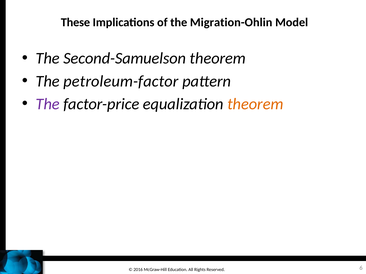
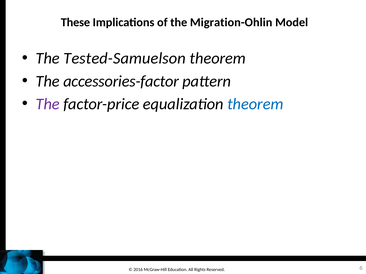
Second-Samuelson: Second-Samuelson -> Tested-Samuelson
petroleum-factor: petroleum-factor -> accessories-factor
theorem at (255, 104) colour: orange -> blue
